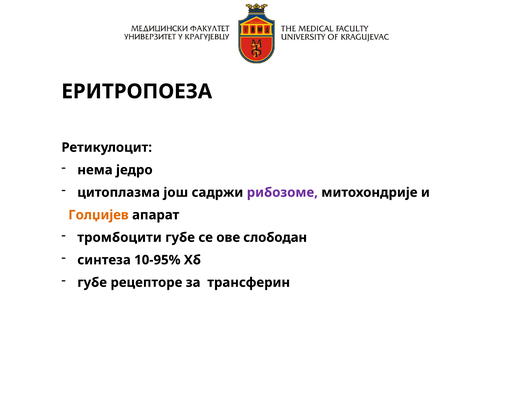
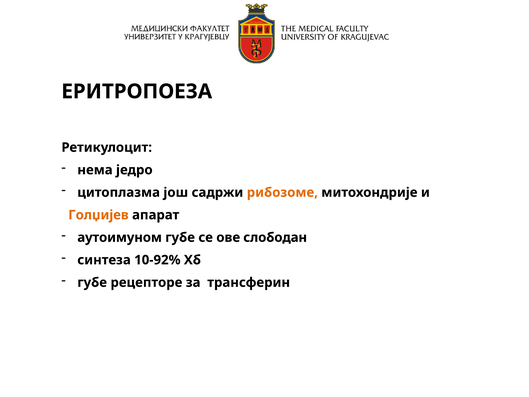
рибозоме colour: purple -> orange
тромбоцити: тромбоцити -> аутоимуном
10-95%: 10-95% -> 10-92%
